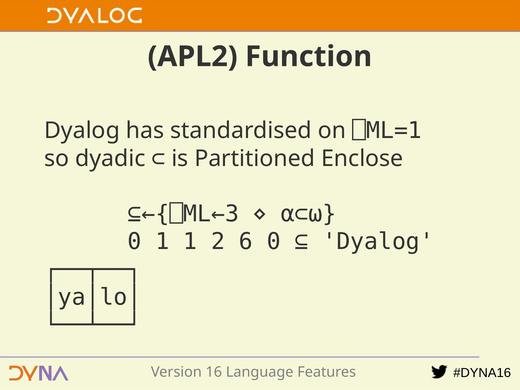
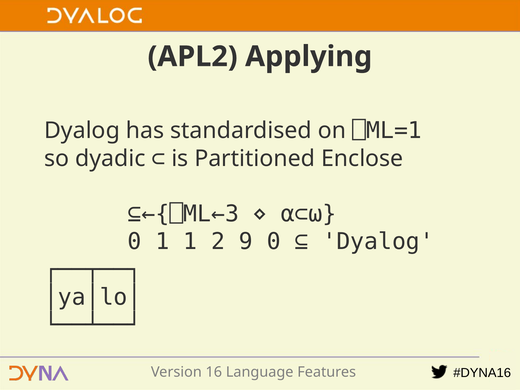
Function: Function -> Applying
6: 6 -> 9
